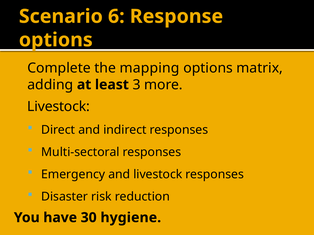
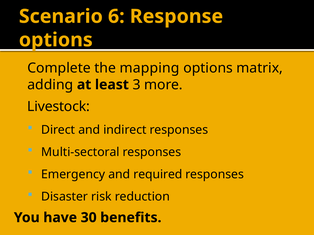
and livestock: livestock -> required
hygiene: hygiene -> benefits
